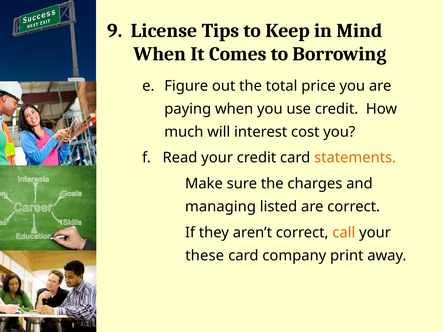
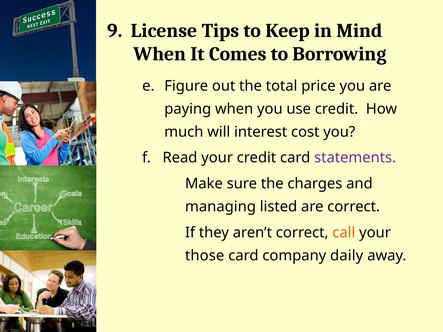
statements colour: orange -> purple
these: these -> those
print: print -> daily
